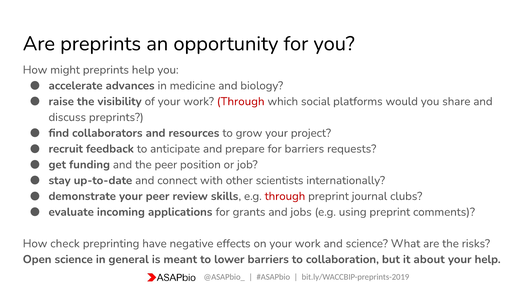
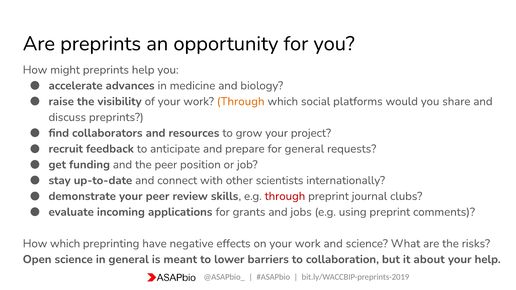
Through at (241, 101) colour: red -> orange
for barriers: barriers -> general
How check: check -> which
